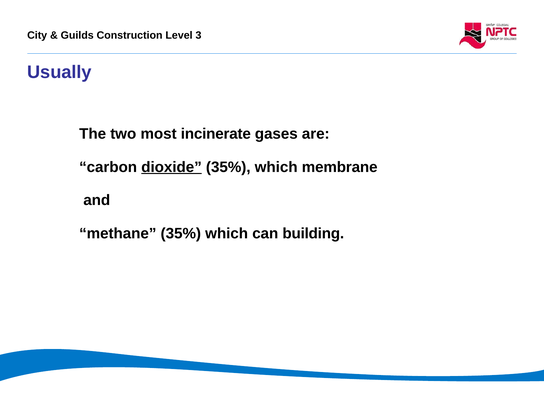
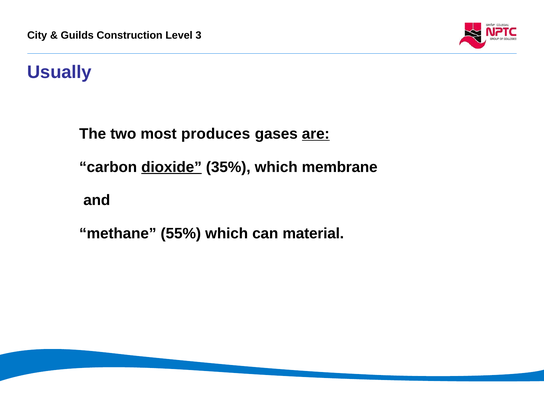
incinerate: incinerate -> produces
are underline: none -> present
methane 35%: 35% -> 55%
building: building -> material
